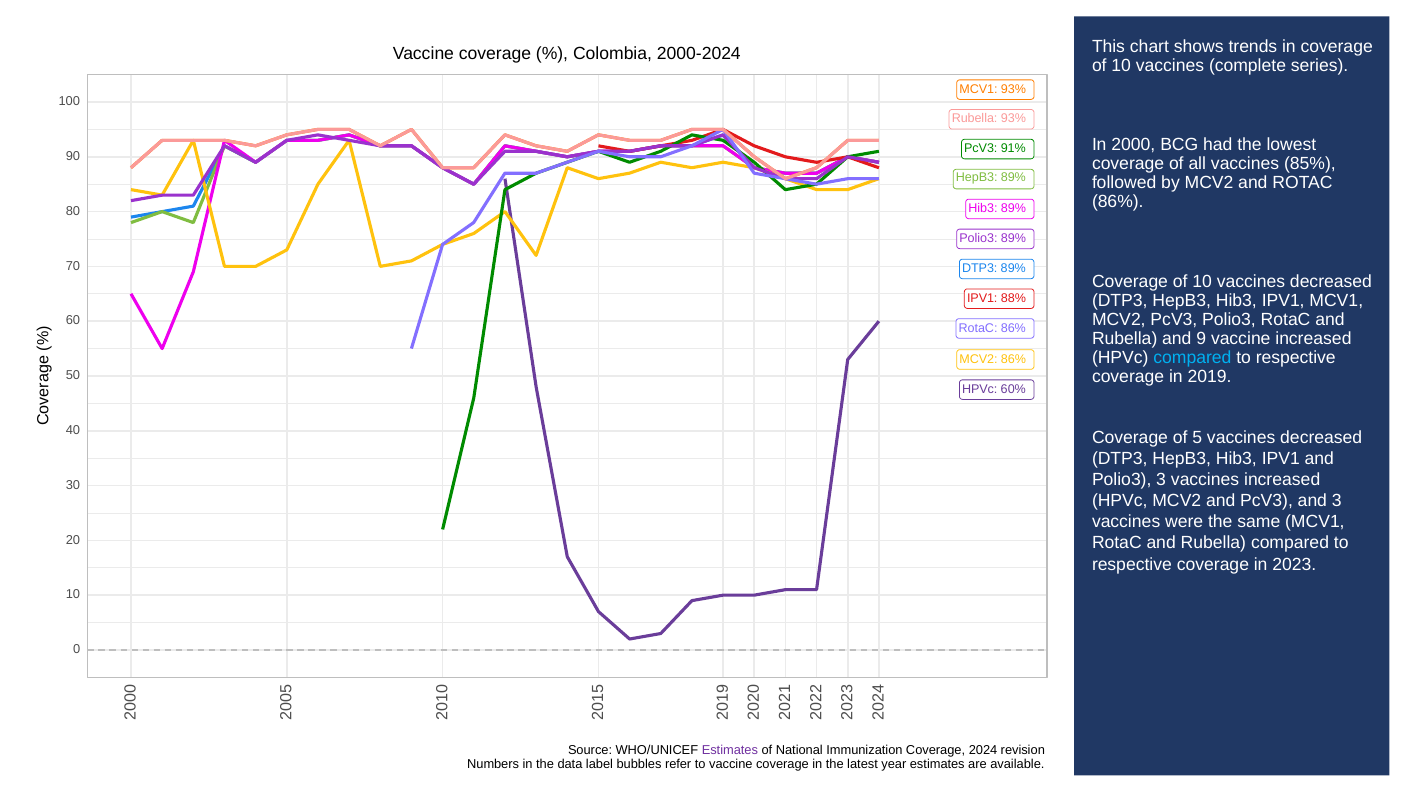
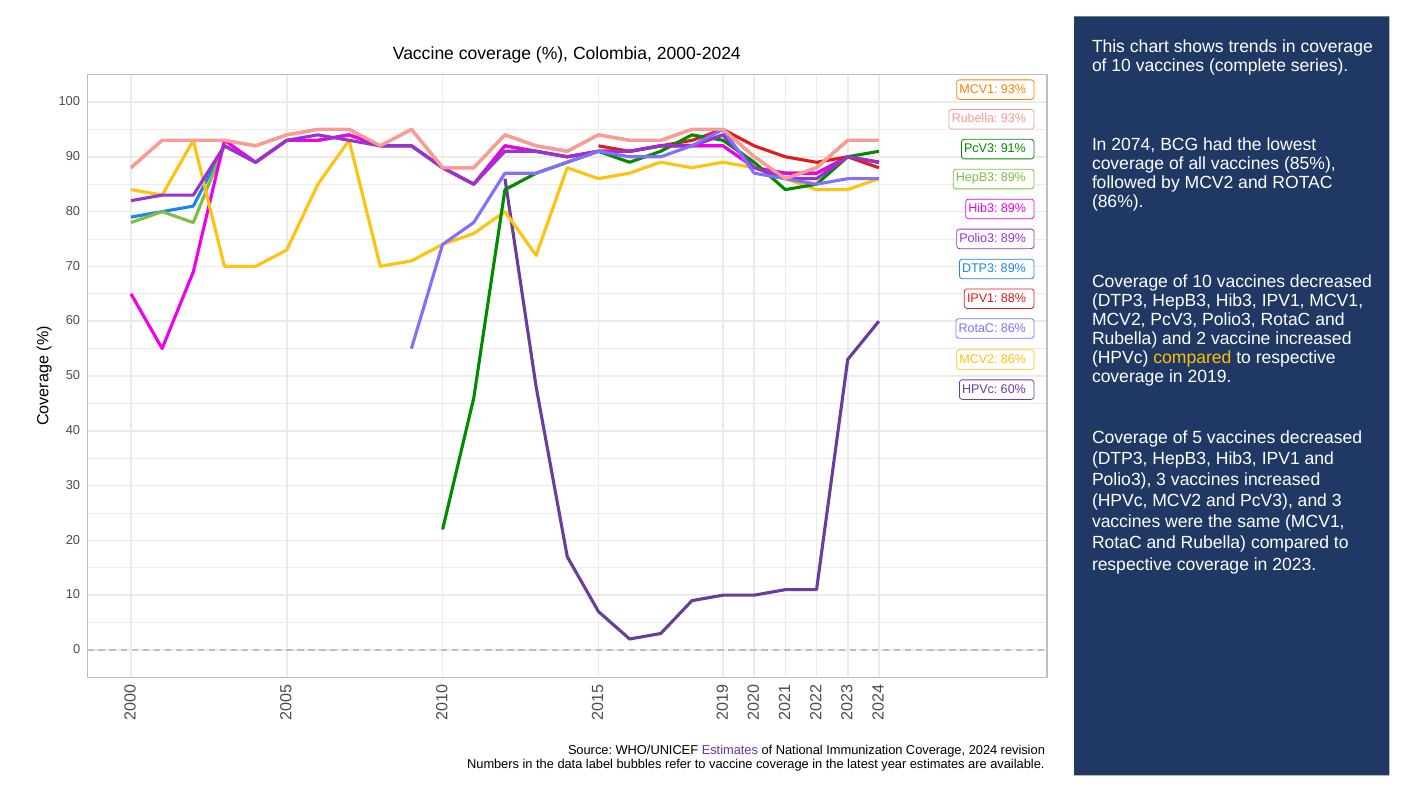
2000: 2000 -> 2074
and 9: 9 -> 2
compared at (1192, 357) colour: light blue -> yellow
